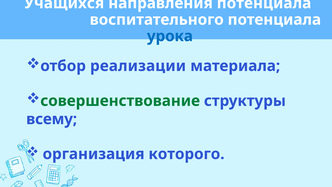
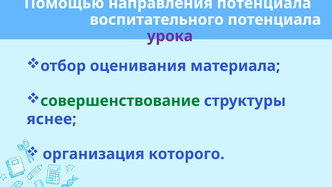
Учащихся: Учащихся -> Помощью
урока colour: blue -> purple
реализации: реализации -> оценивания
всему: всему -> яснее
